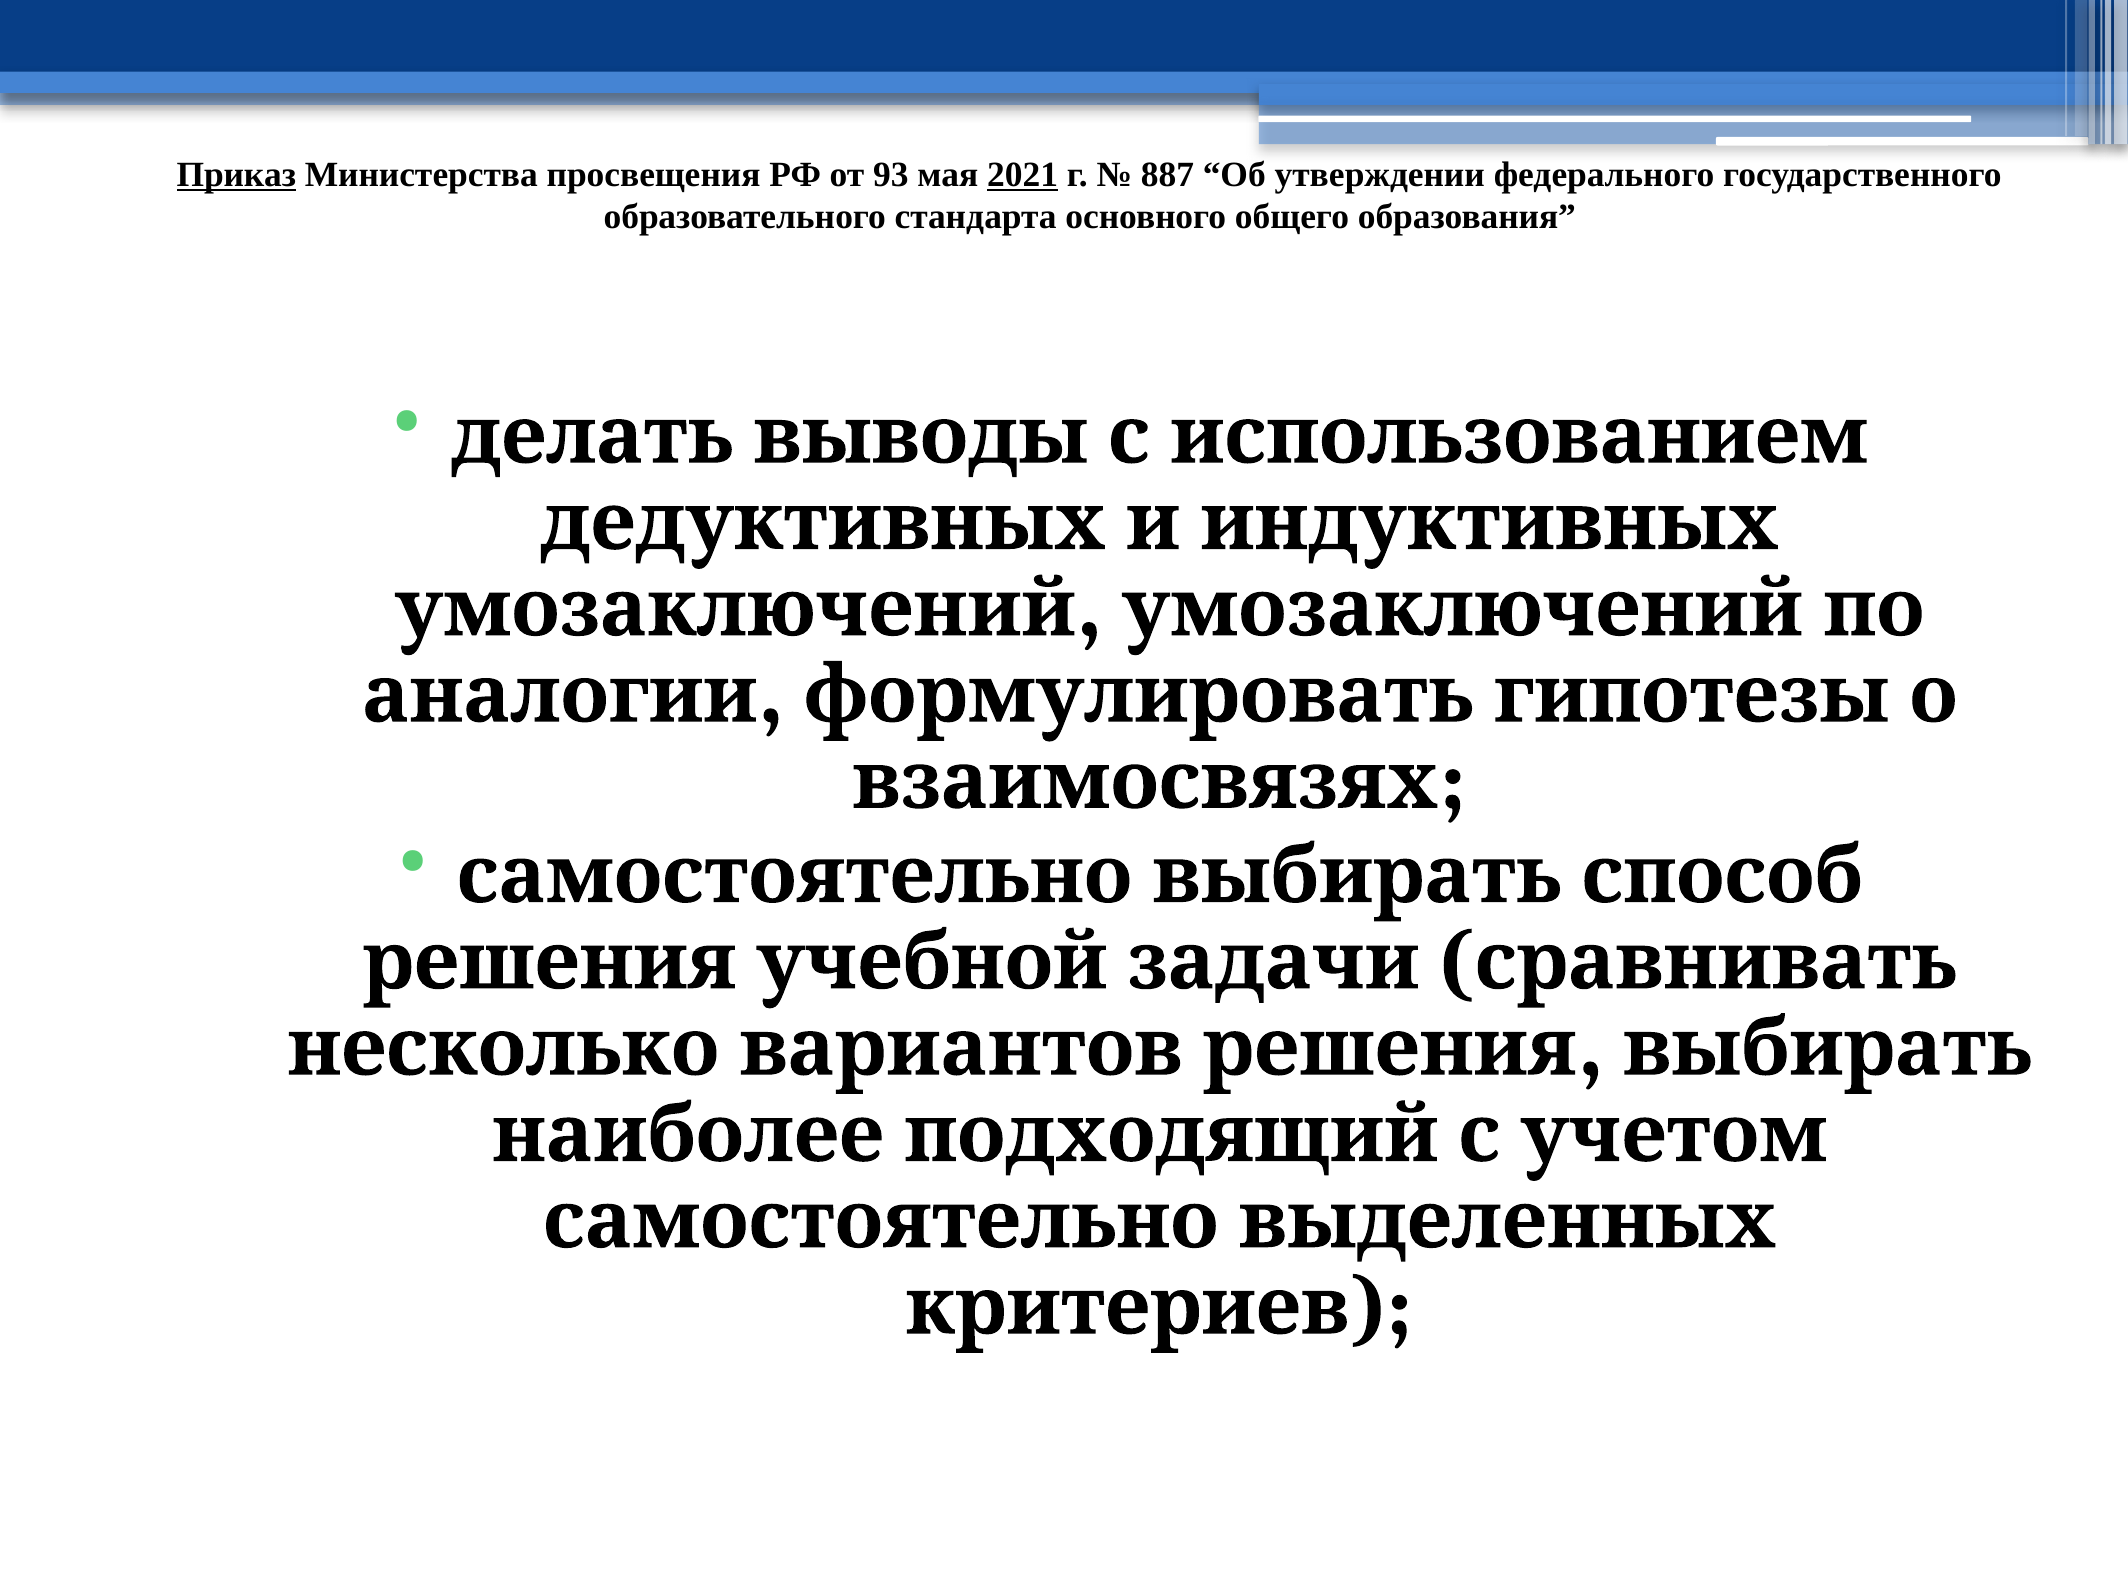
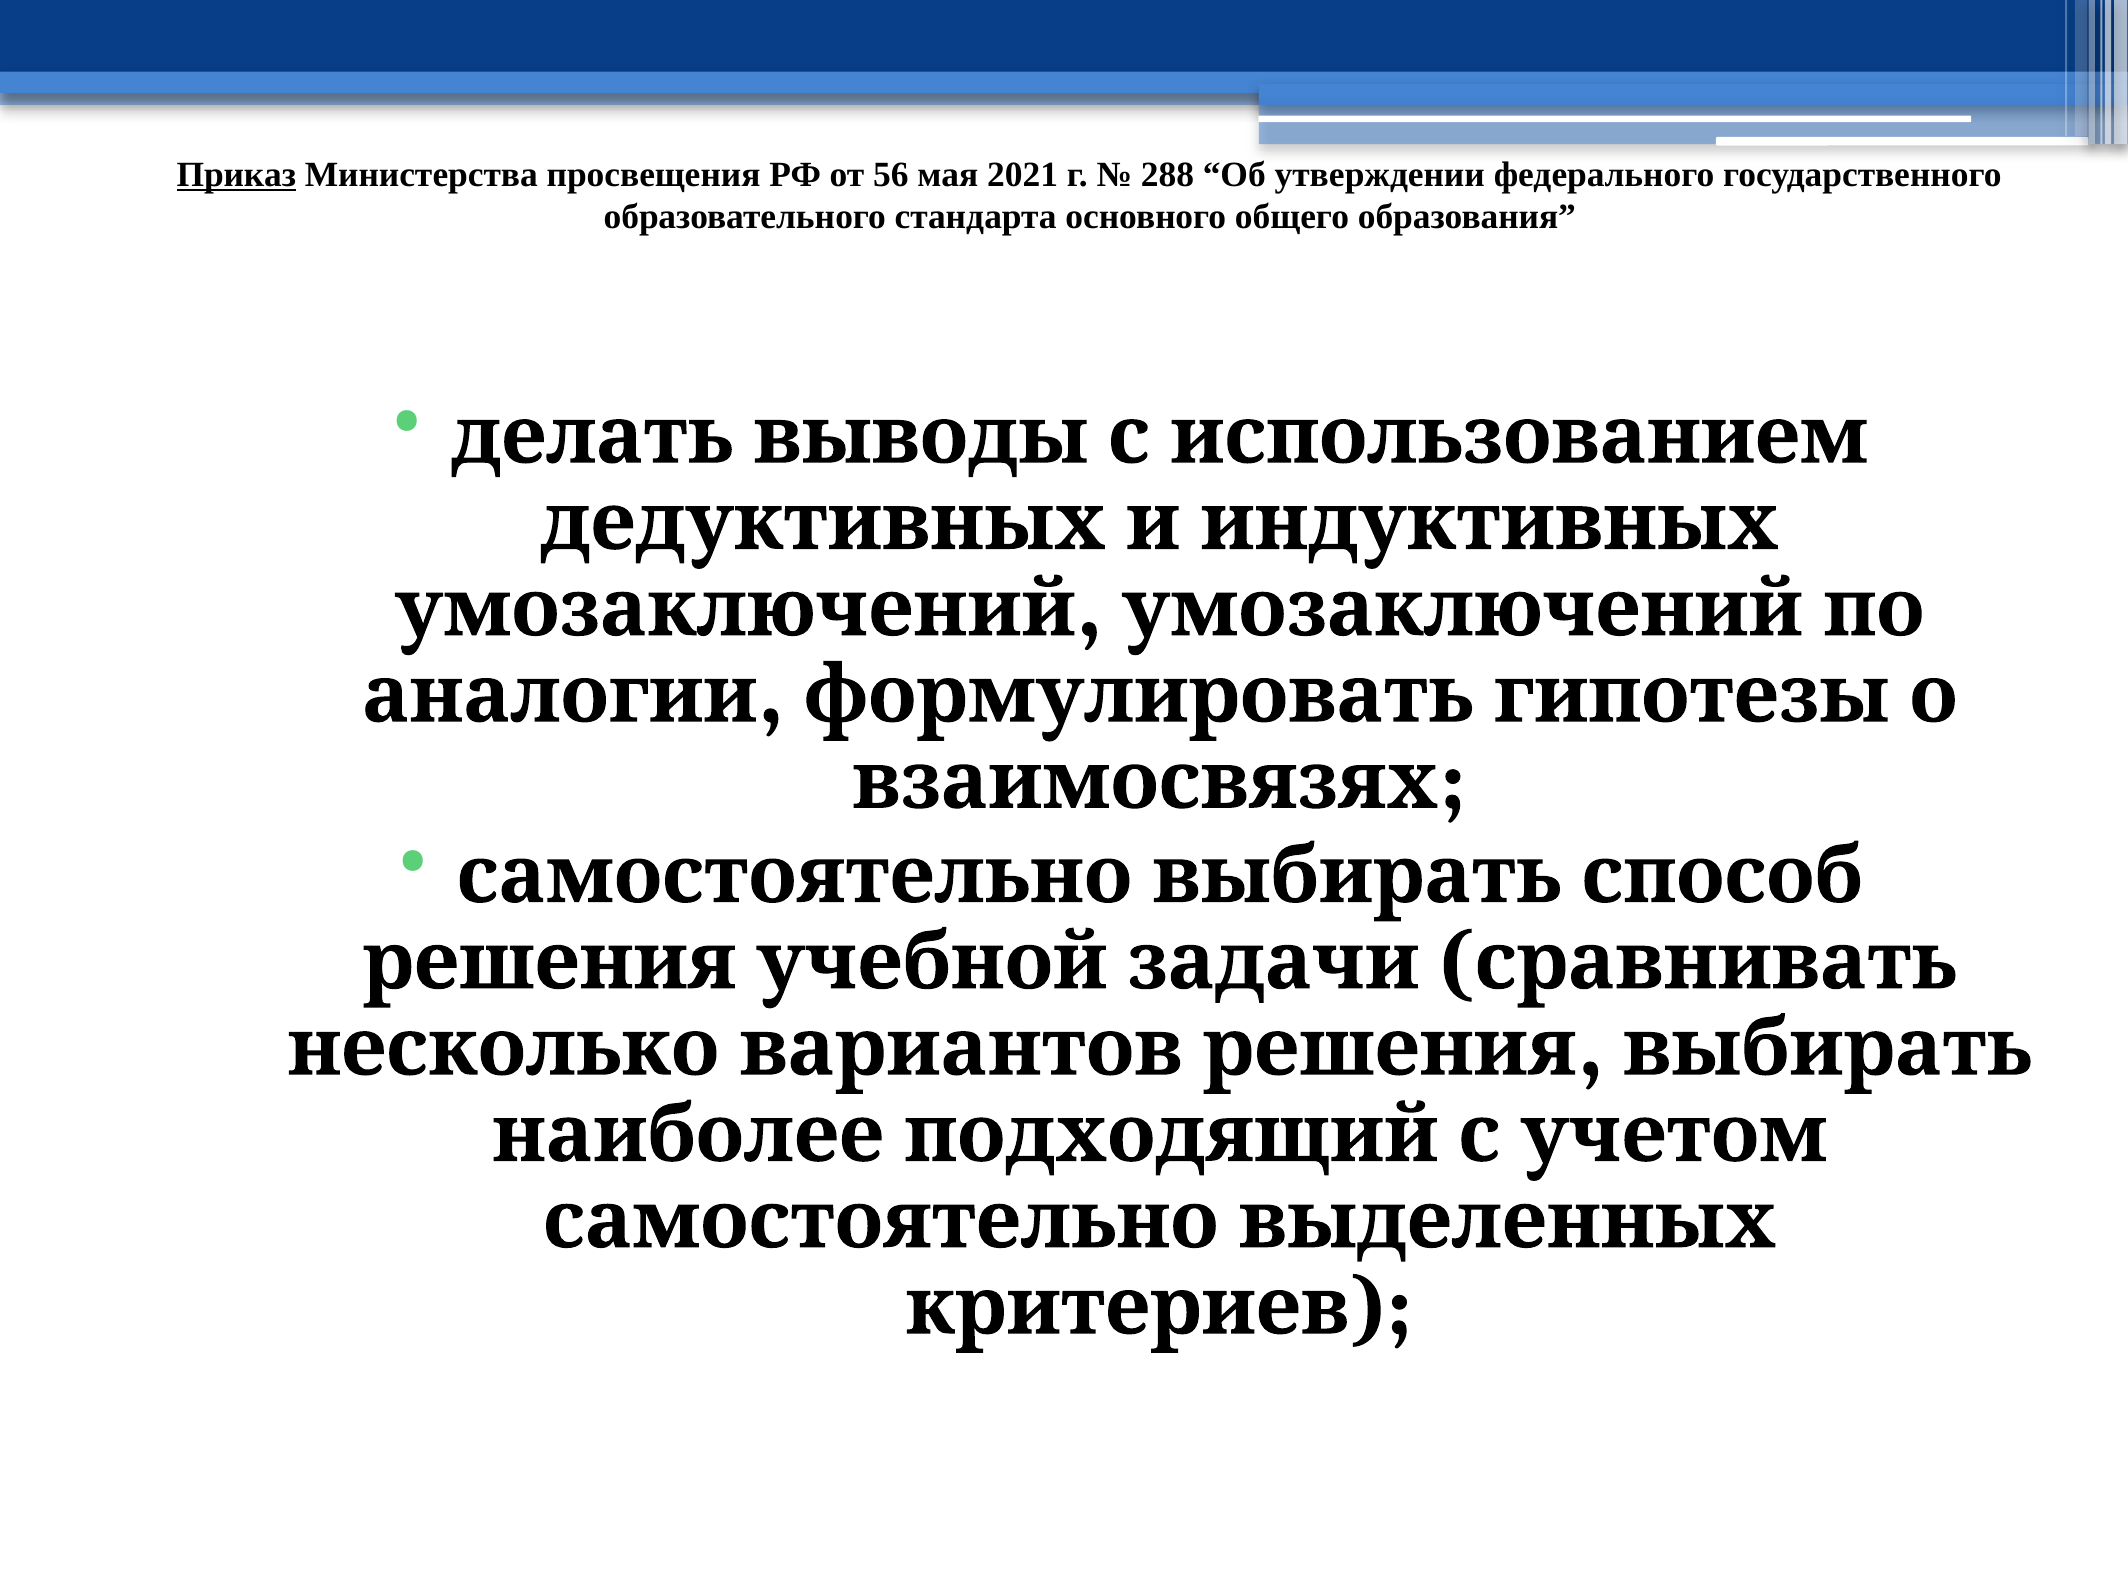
93: 93 -> 56
2021 underline: present -> none
887: 887 -> 288
